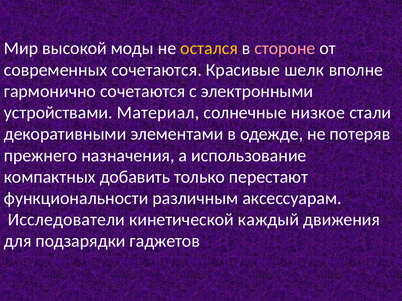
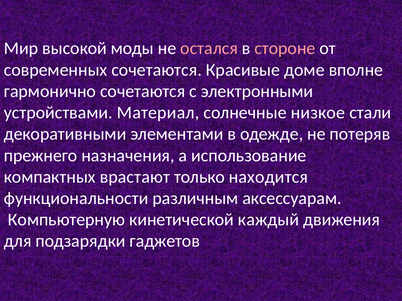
остался colour: yellow -> pink
шелк: шелк -> доме
добавить: добавить -> врастают
перестают: перестают -> находится
Исследователи: Исследователи -> Компьютерную
